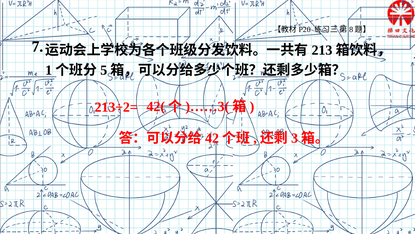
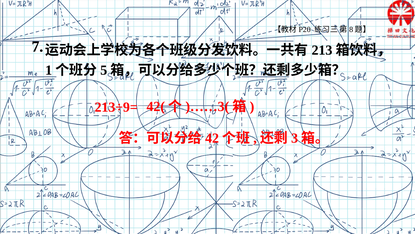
213÷2=: 213÷2= -> 213÷9=
